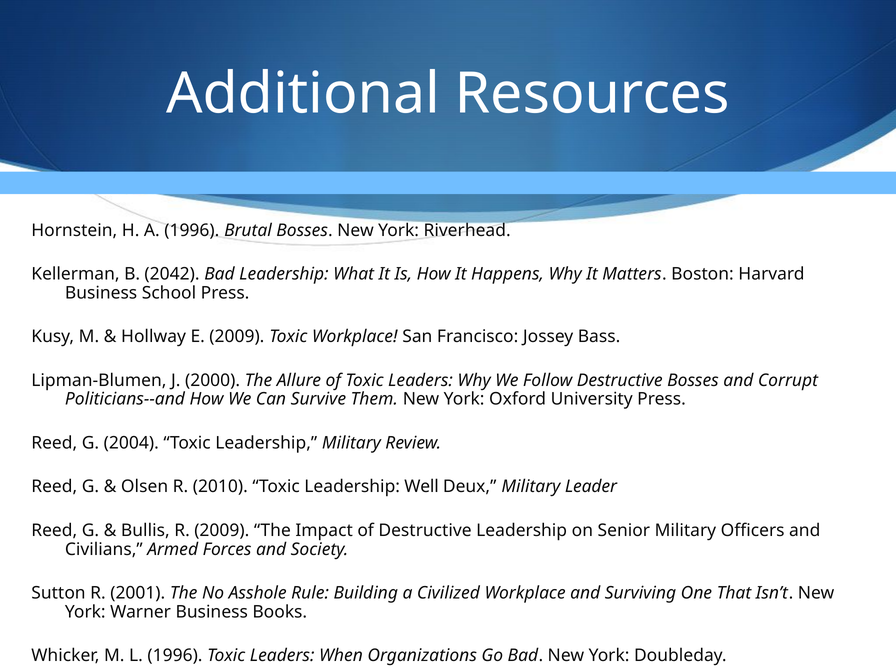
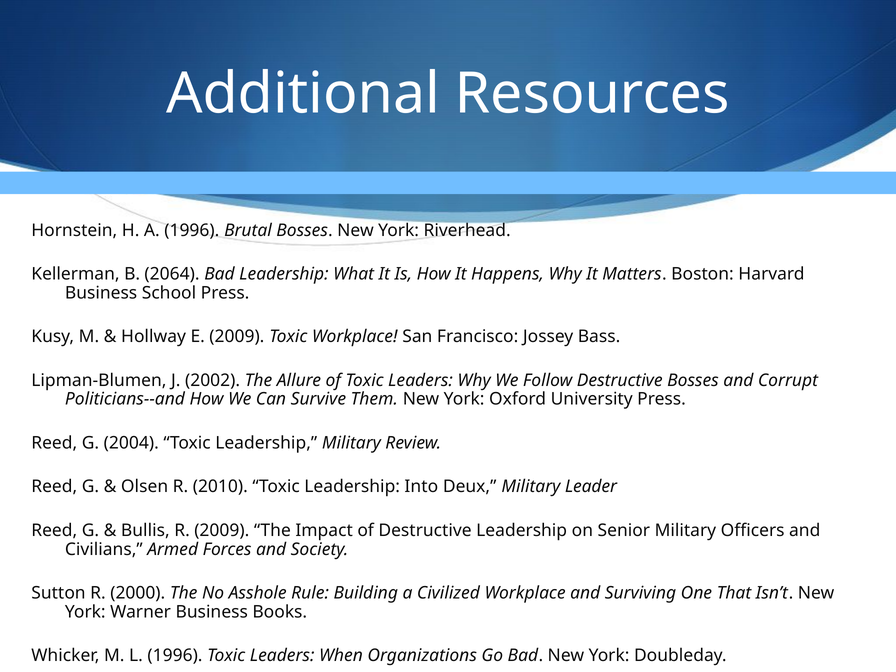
2042: 2042 -> 2064
2000: 2000 -> 2002
Well: Well -> Into
2001: 2001 -> 2000
